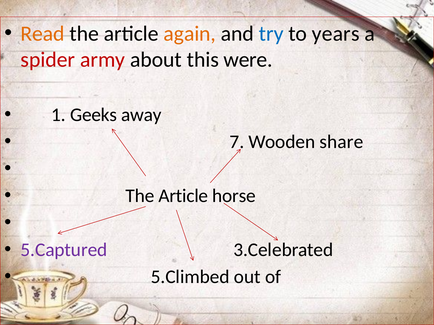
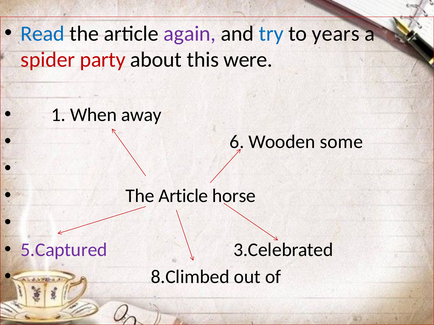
Read colour: orange -> blue
again colour: orange -> purple
army: army -> party
Geeks: Geeks -> When
7: 7 -> 6
share: share -> some
5.Climbed: 5.Climbed -> 8.Climbed
